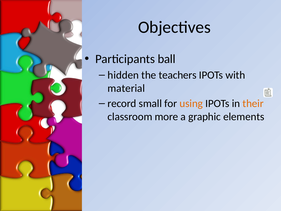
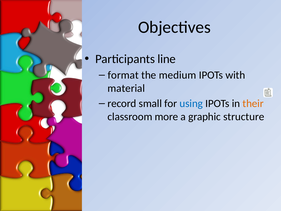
ball: ball -> line
hidden: hidden -> format
teachers: teachers -> medium
using colour: orange -> blue
elements: elements -> structure
